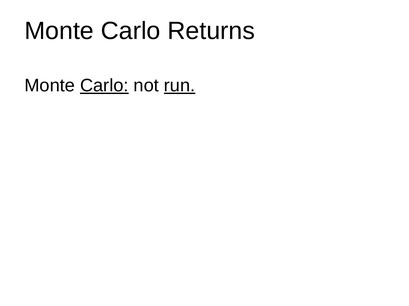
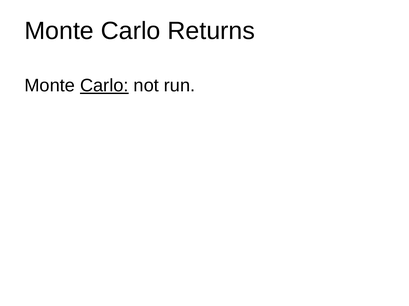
run underline: present -> none
